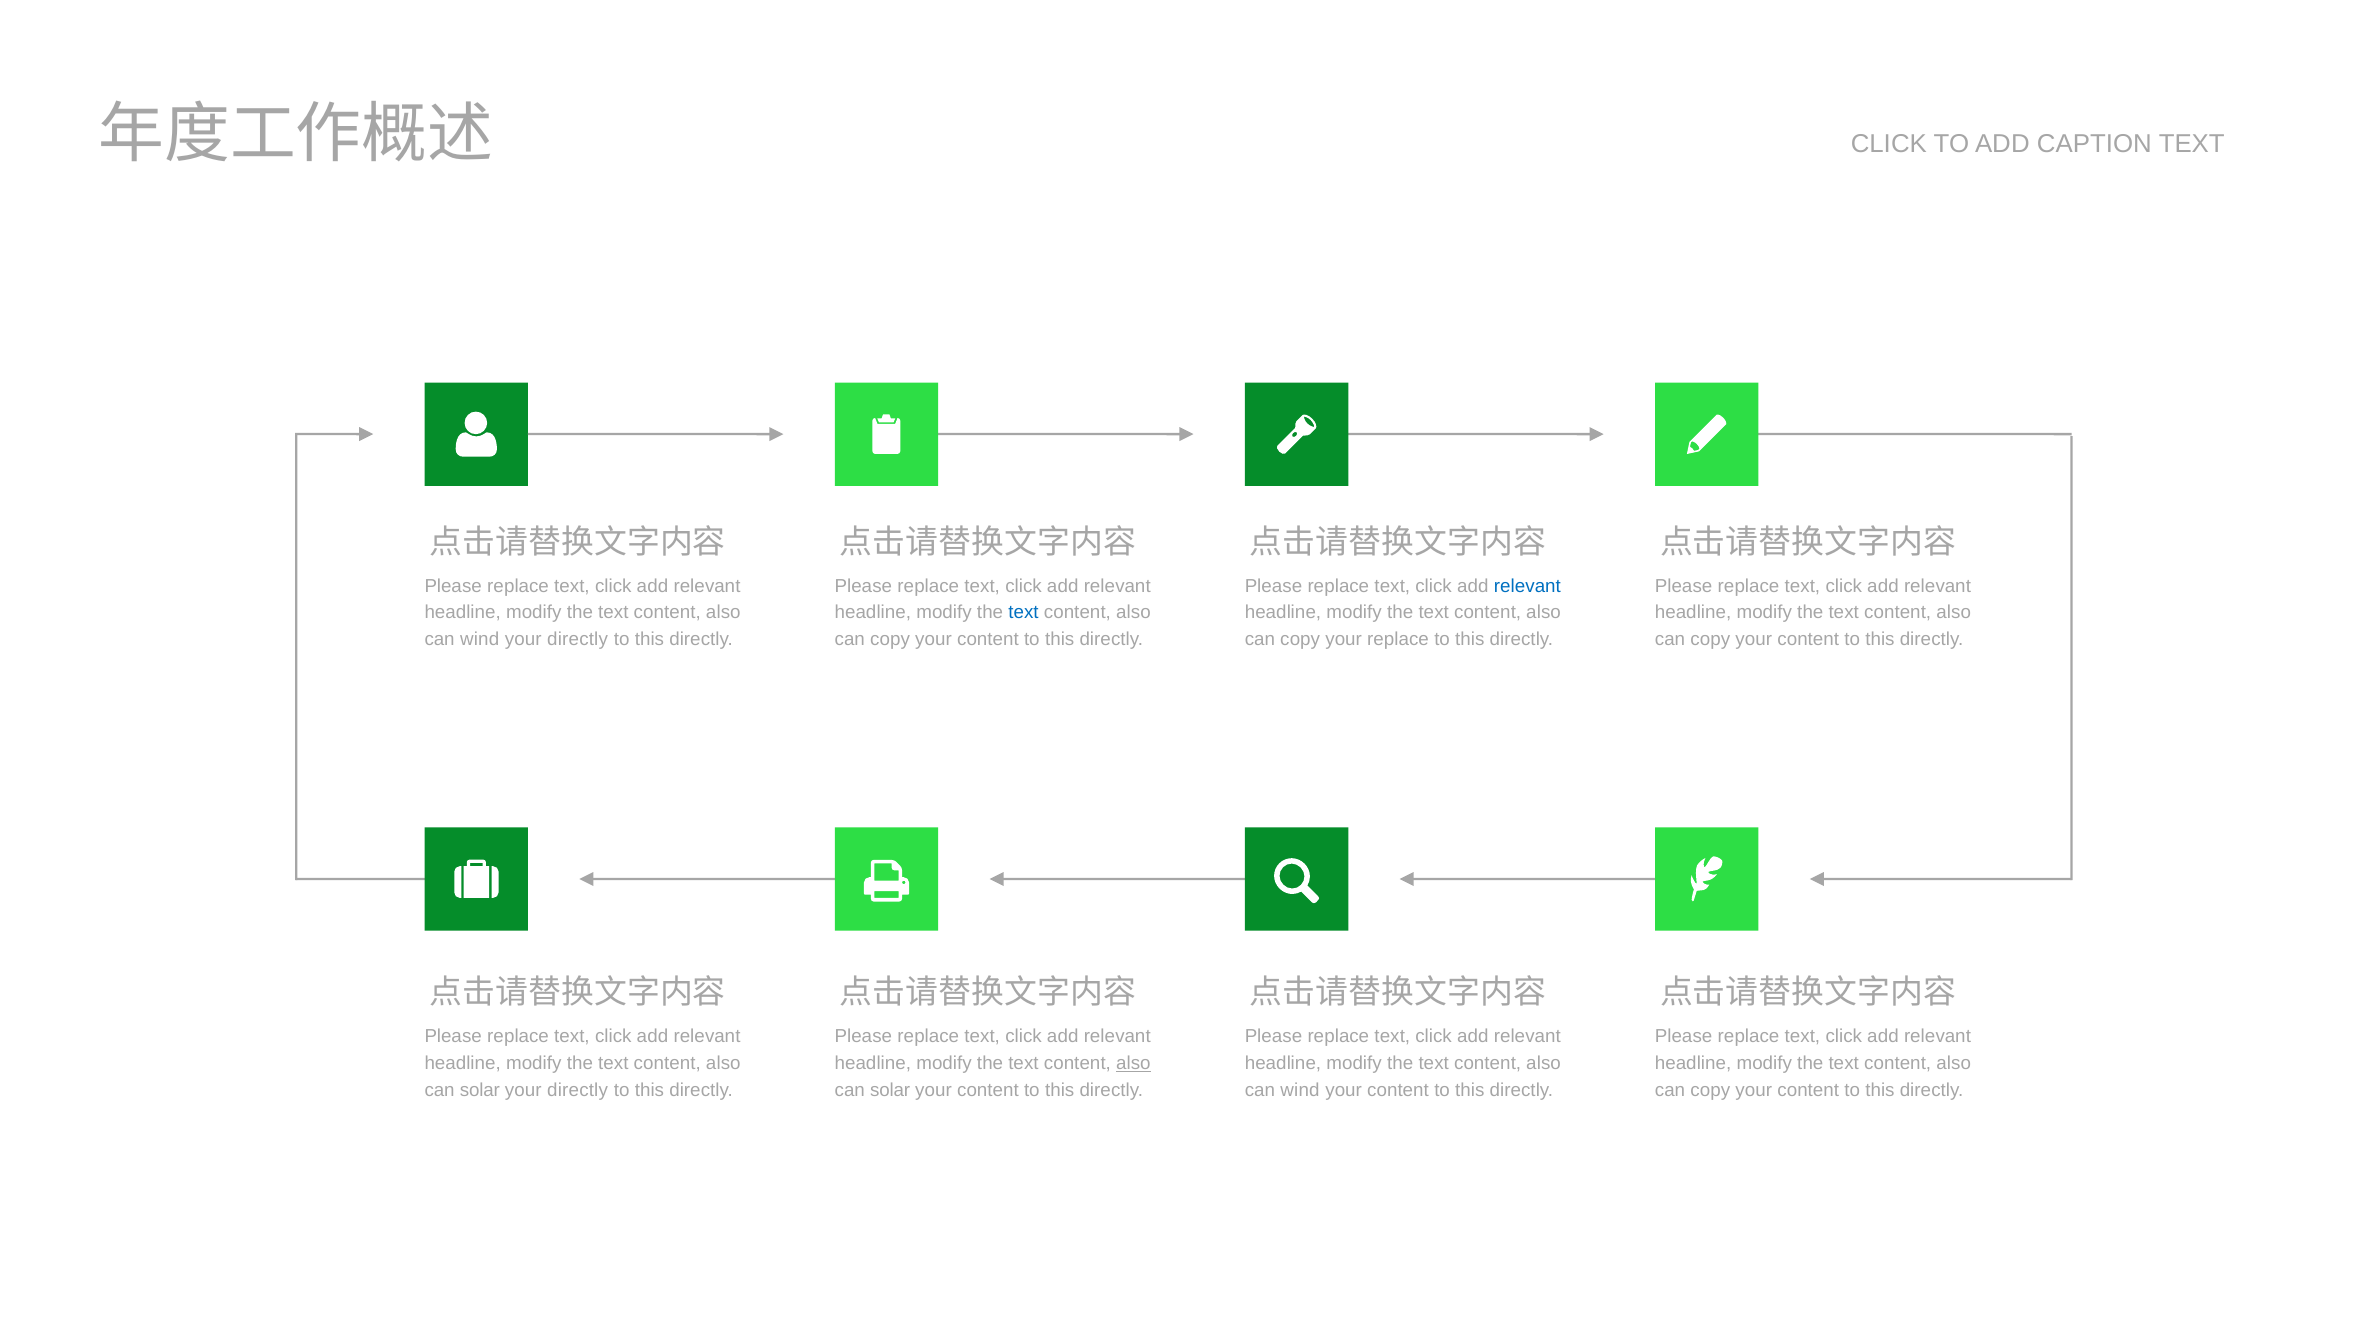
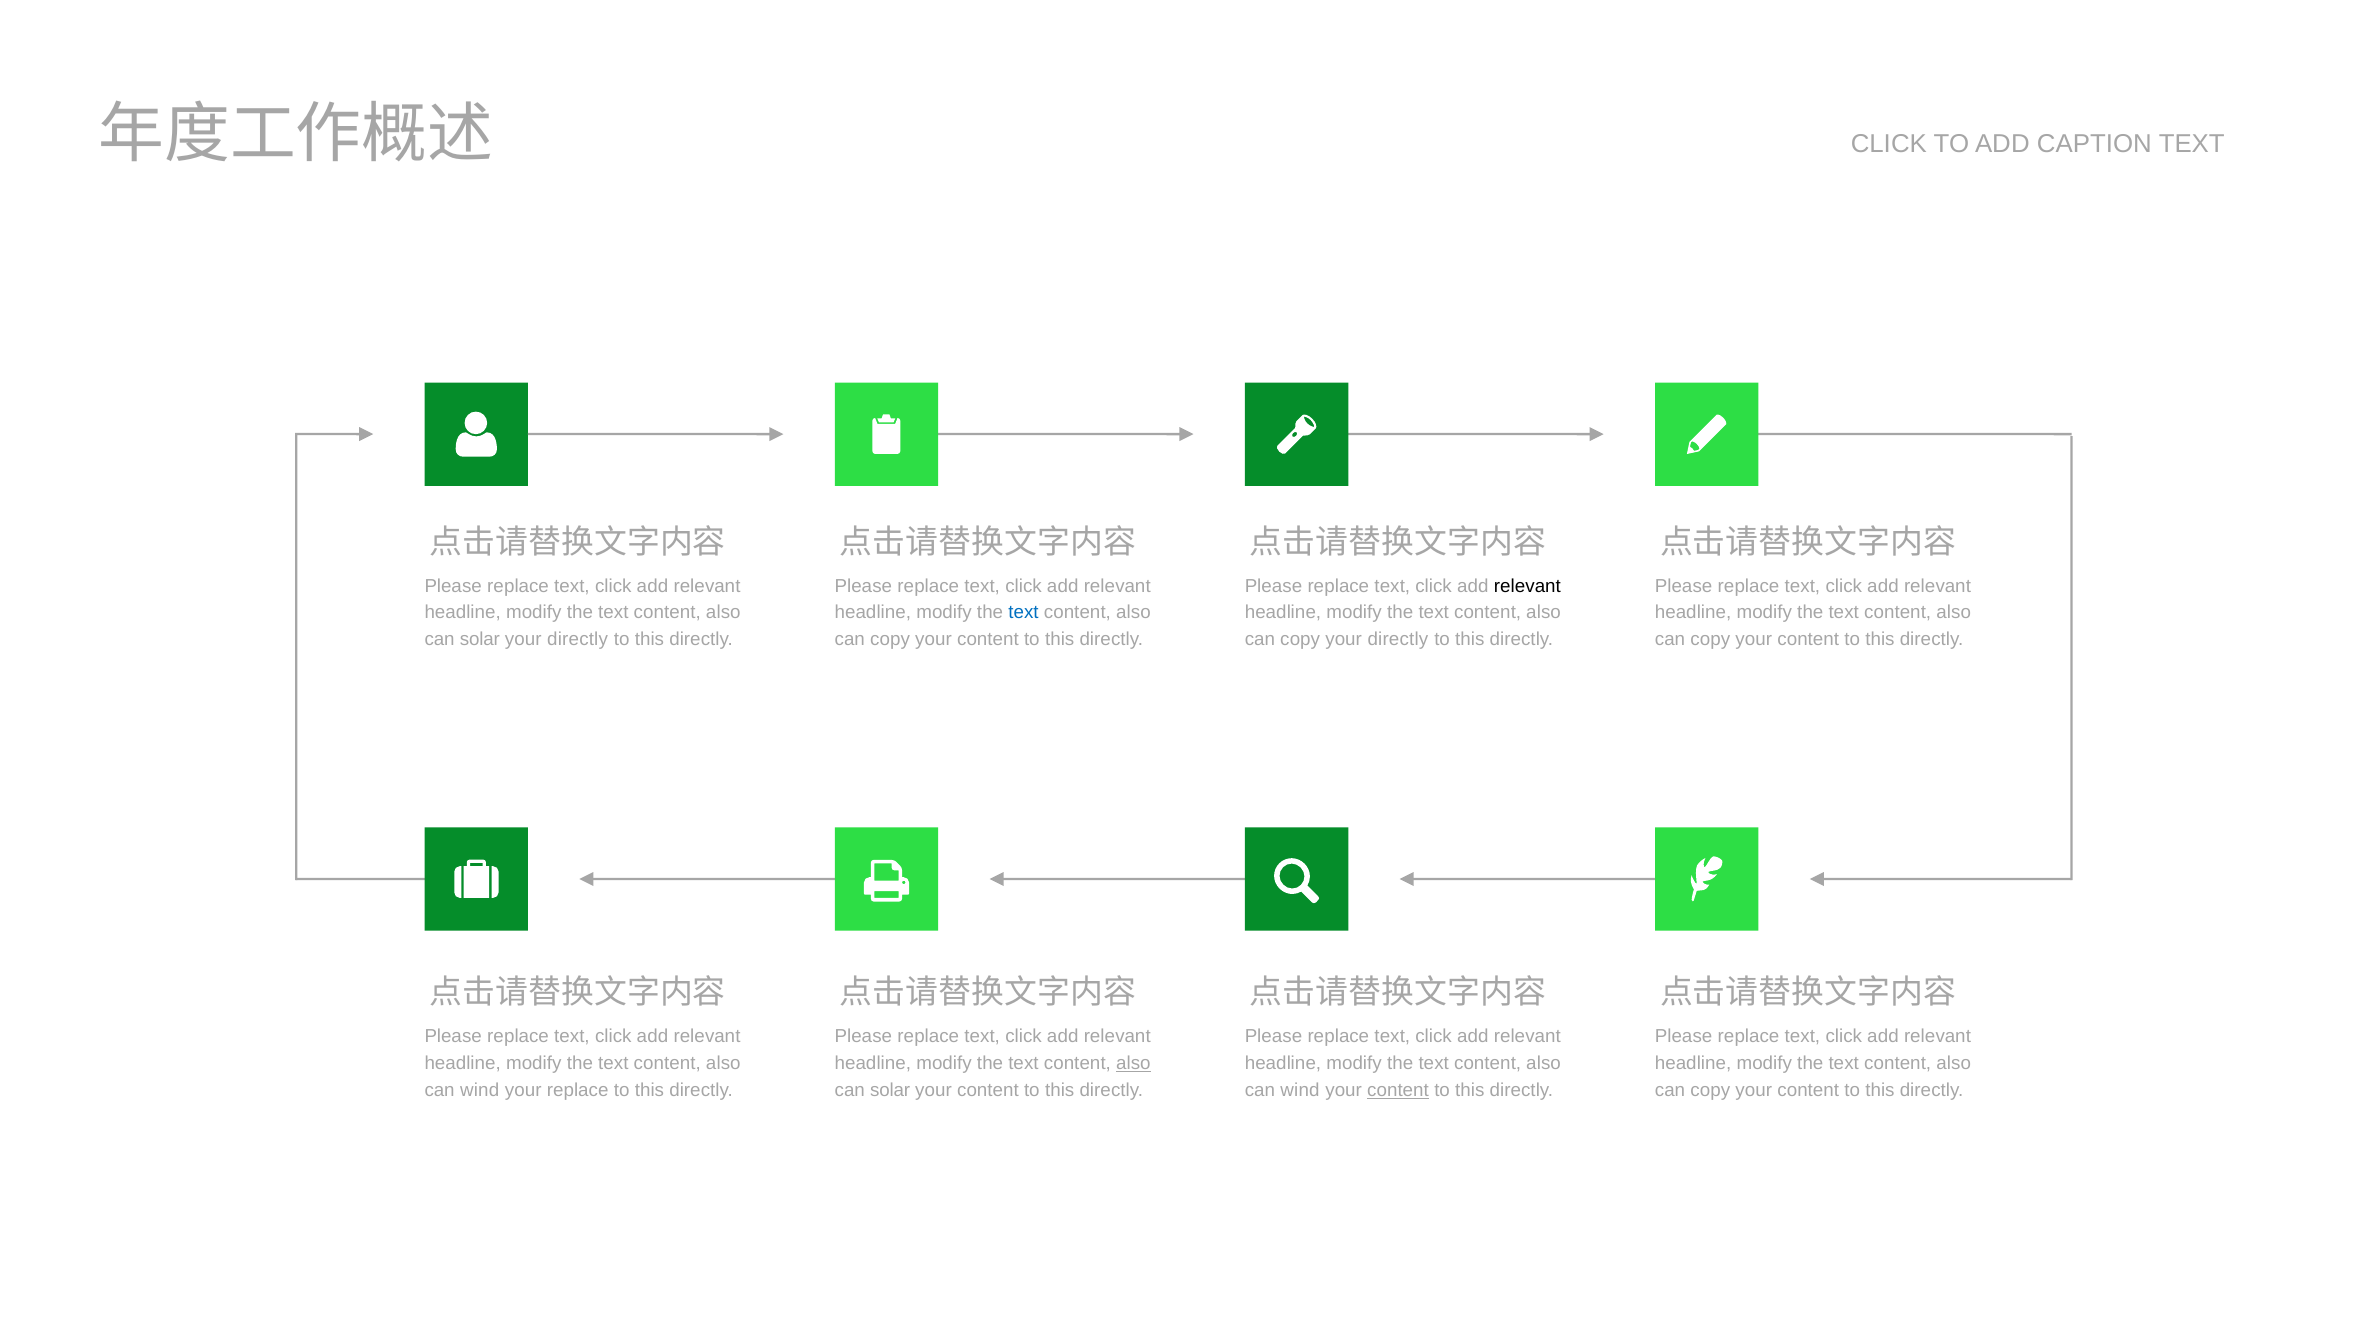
relevant at (1527, 586) colour: blue -> black
wind at (480, 640): wind -> solar
copy your replace: replace -> directly
solar at (480, 1090): solar -> wind
directly at (578, 1090): directly -> replace
content at (1398, 1090) underline: none -> present
